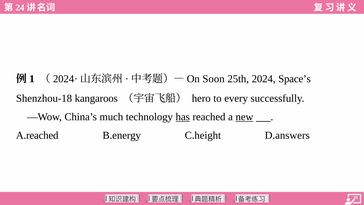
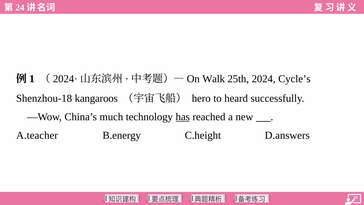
Soon: Soon -> Walk
Space’s: Space’s -> Cycle’s
every: every -> heard
new underline: present -> none
A.reached: A.reached -> A.teacher
